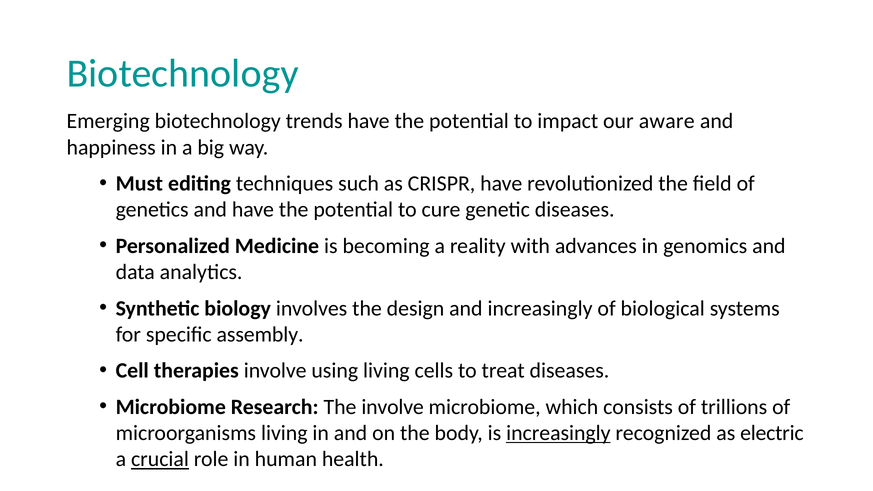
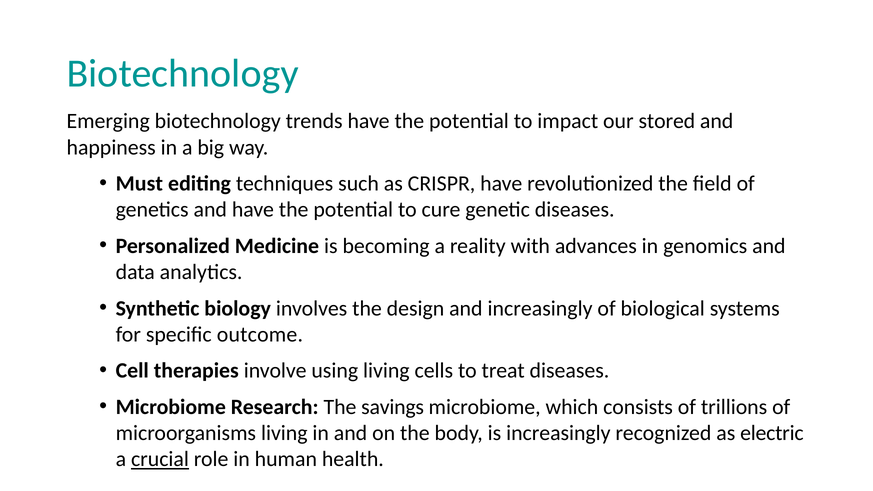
aware: aware -> stored
assembly: assembly -> outcome
The involve: involve -> savings
increasingly at (558, 433) underline: present -> none
